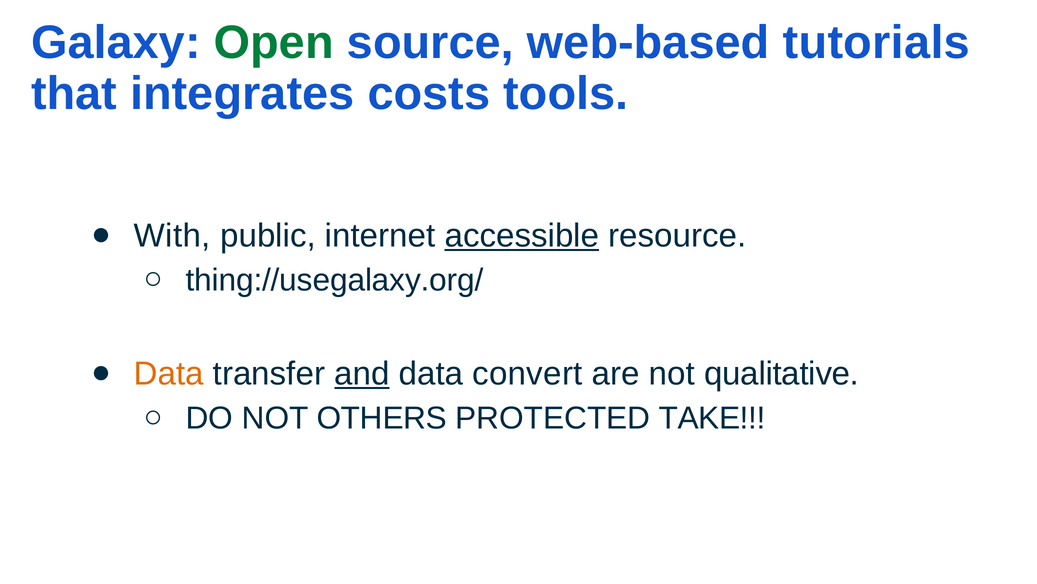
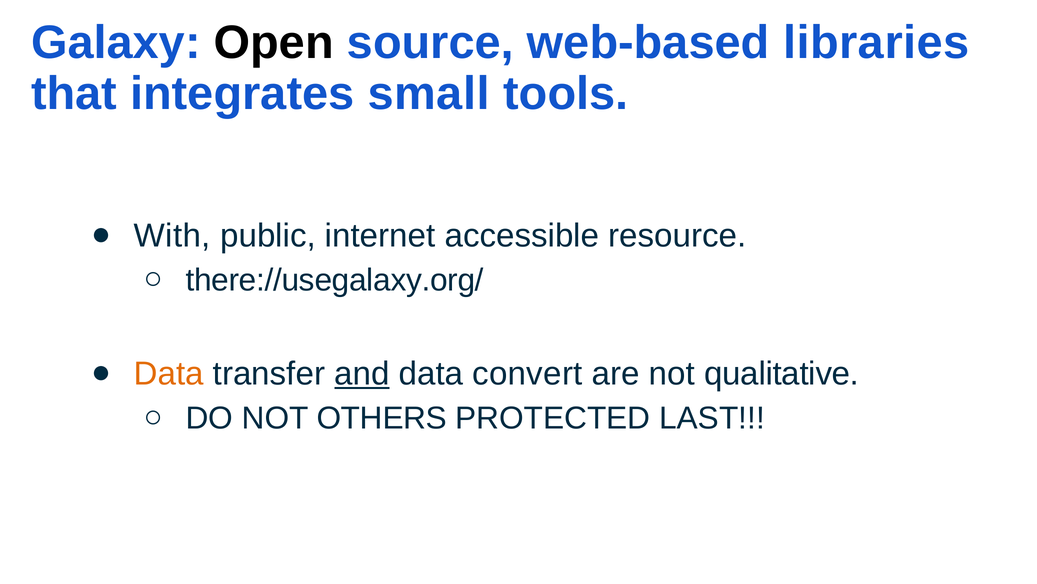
Open colour: green -> black
tutorials: tutorials -> libraries
costs: costs -> small
accessible underline: present -> none
thing://usegalaxy.org/: thing://usegalaxy.org/ -> there://usegalaxy.org/
TAKE: TAKE -> LAST
